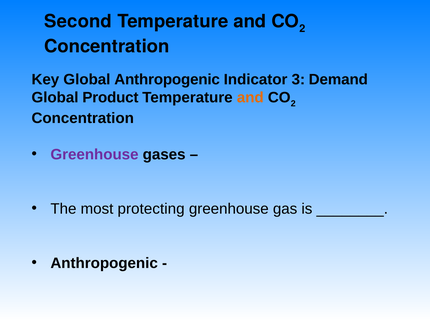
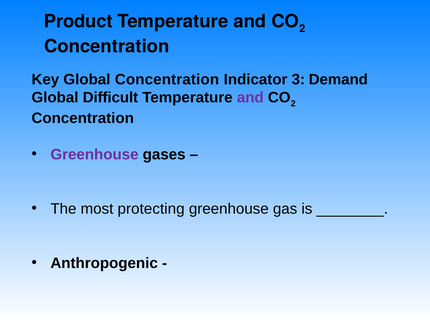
Second: Second -> Product
Global Anthropogenic: Anthropogenic -> Concentration
Product: Product -> Difficult
and at (250, 98) colour: orange -> purple
